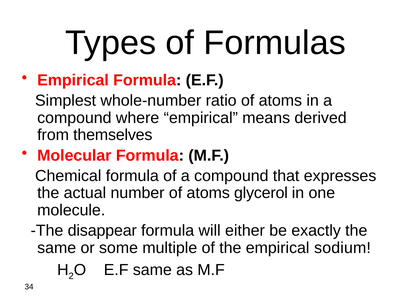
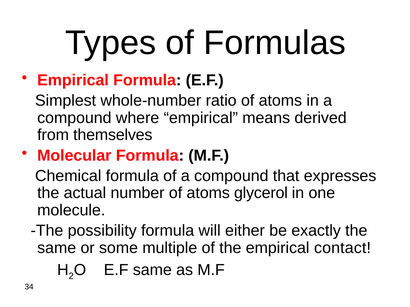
disappear: disappear -> possibility
sodium: sodium -> contact
